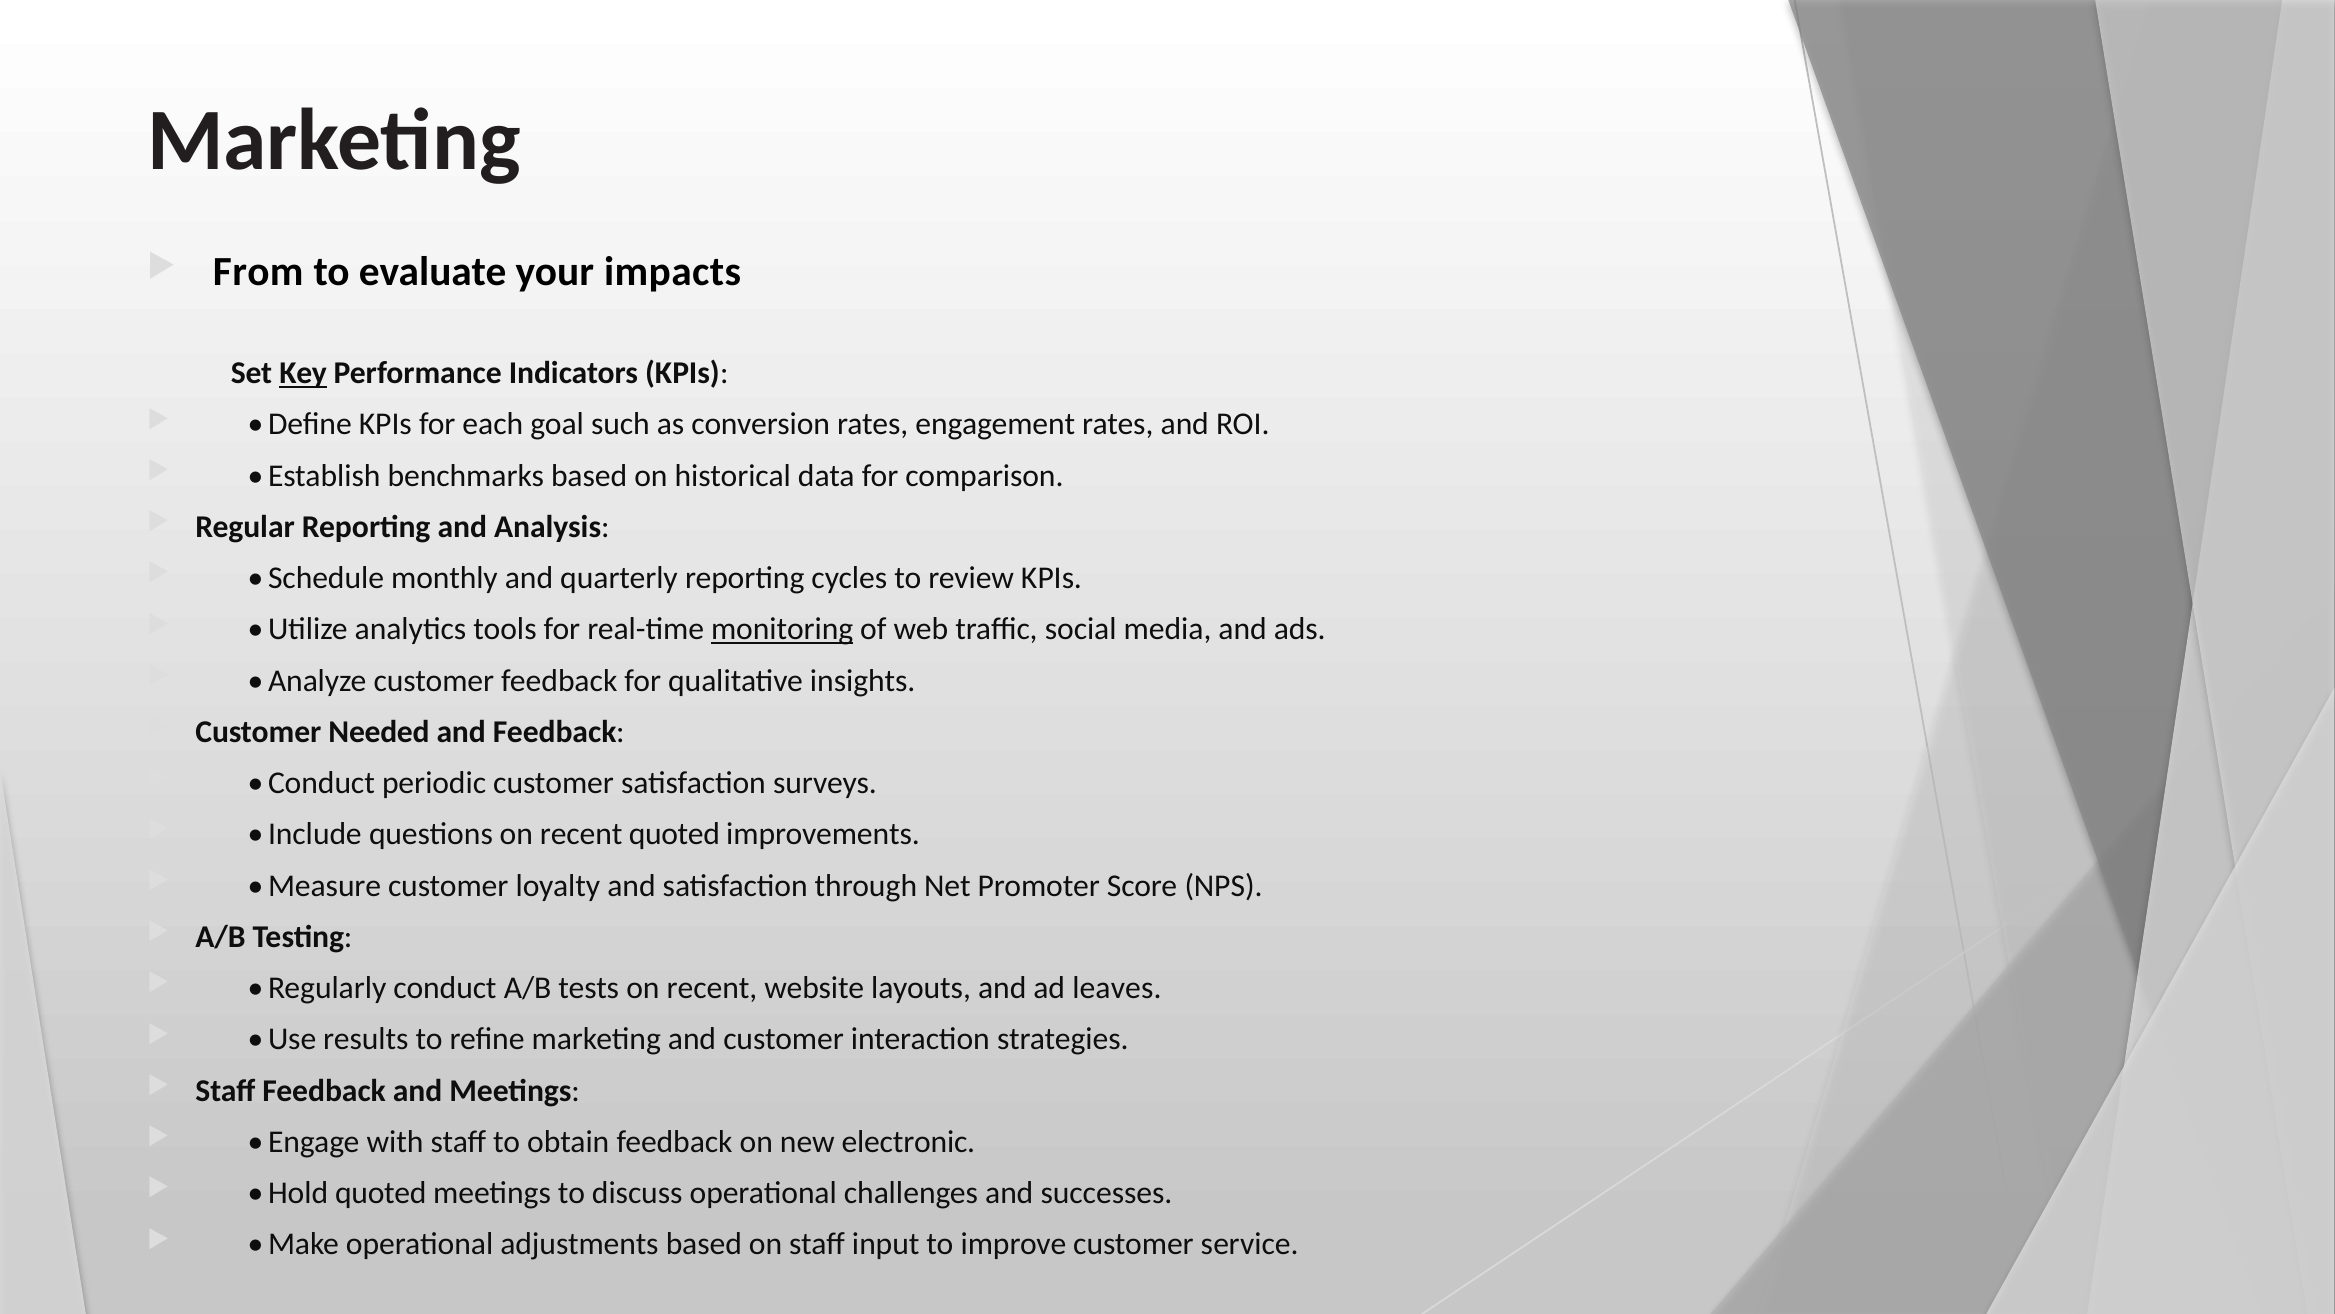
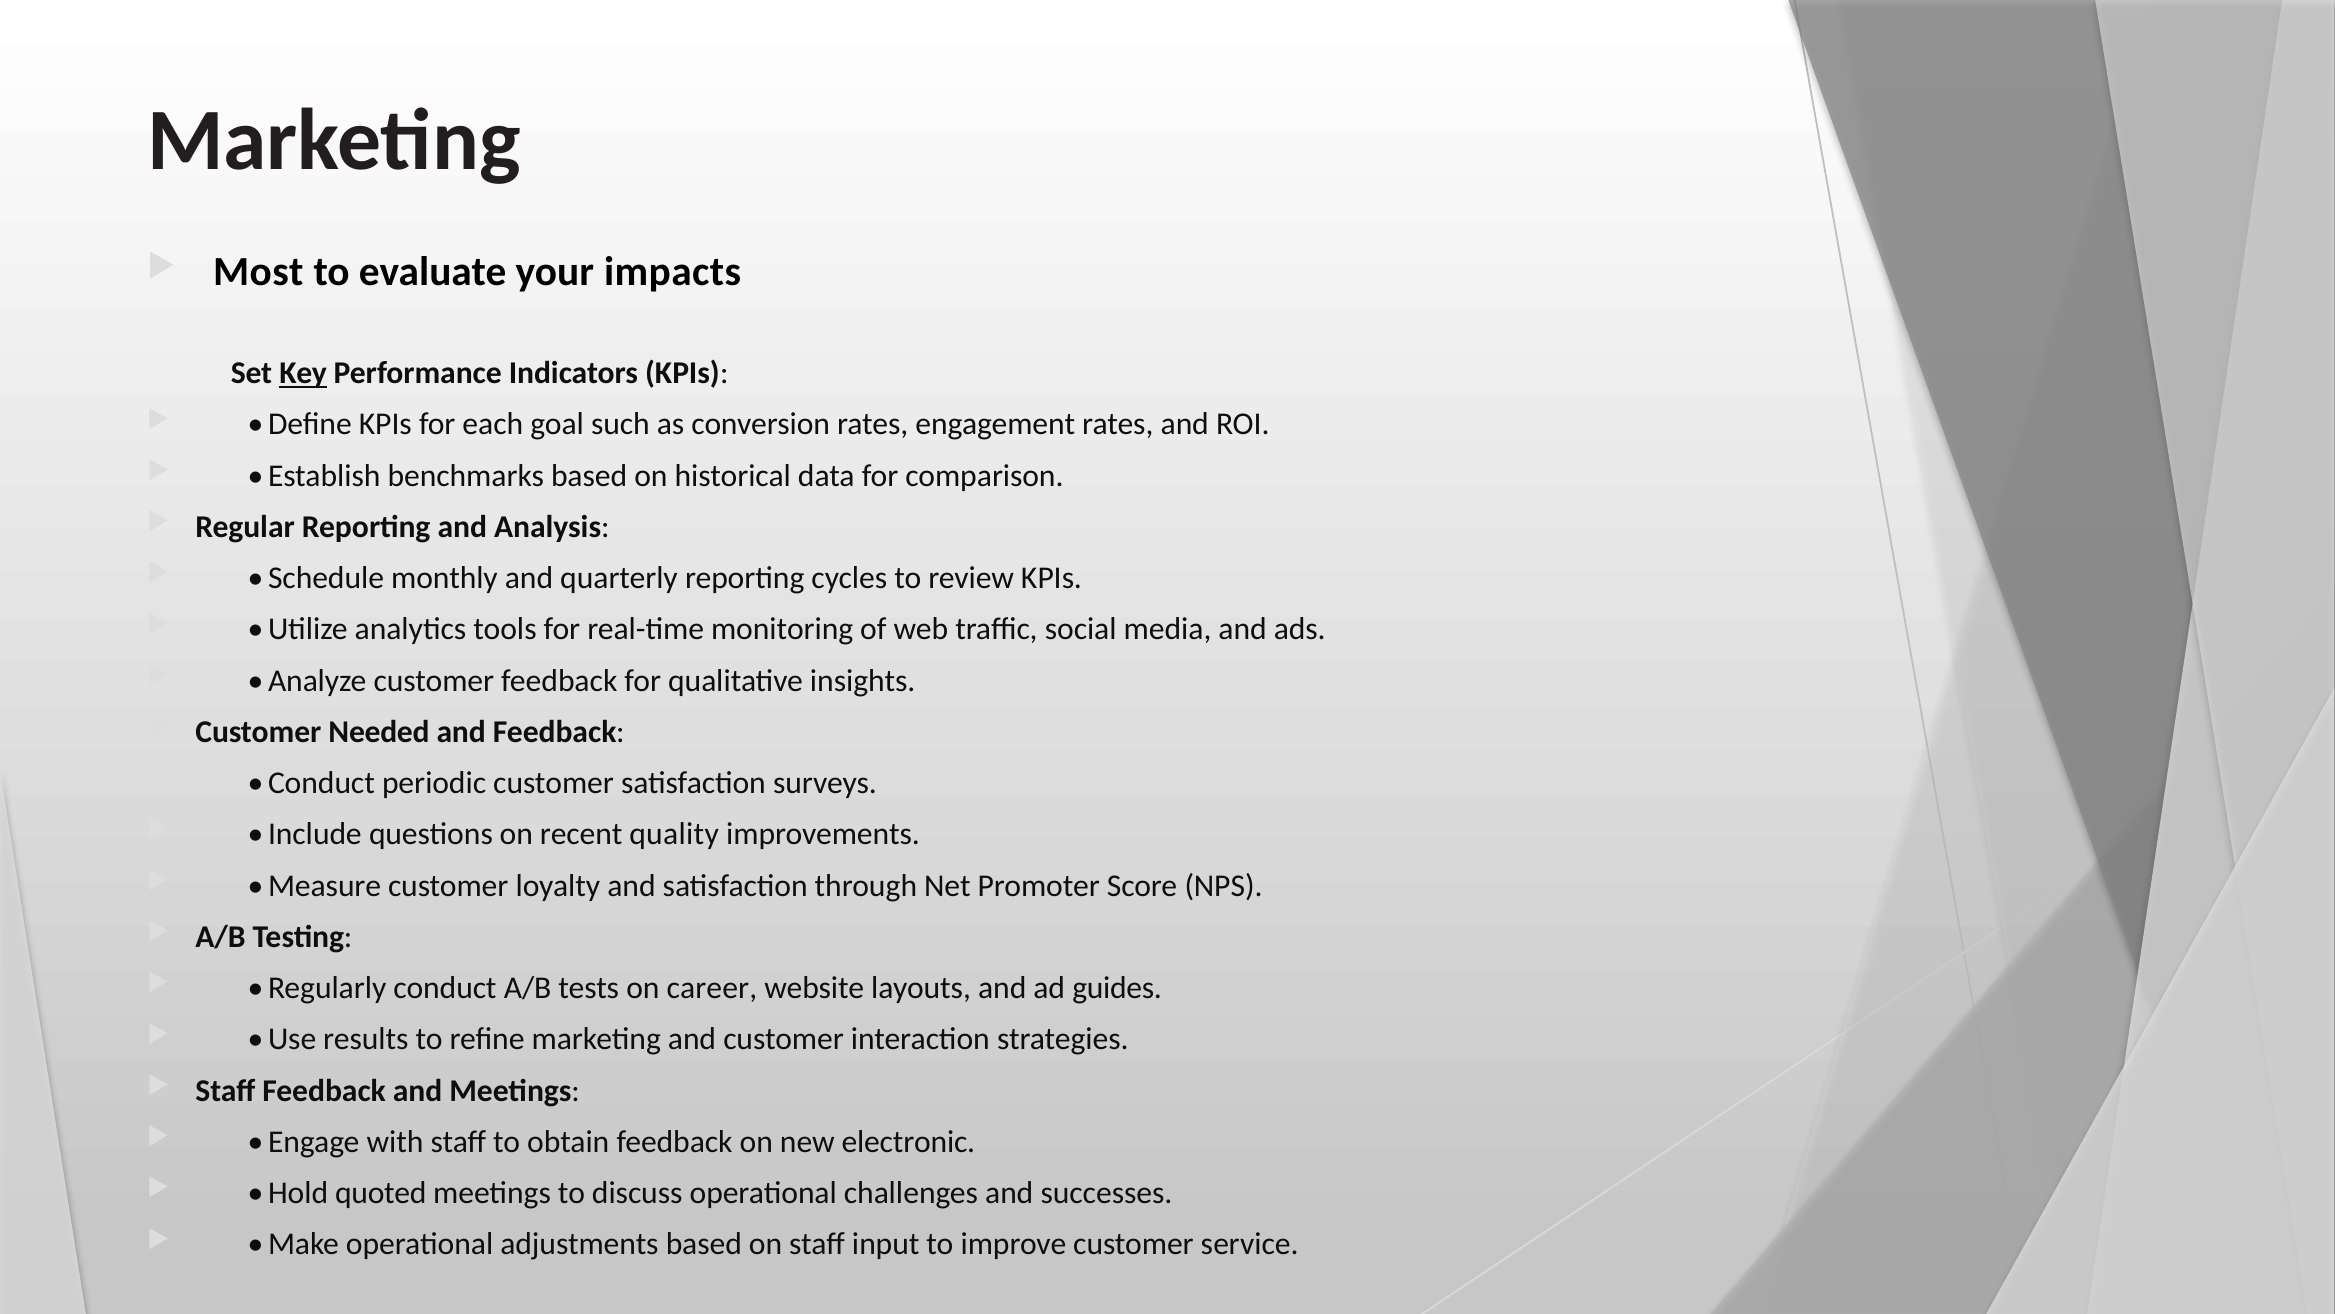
From: From -> Most
monitoring underline: present -> none
recent quoted: quoted -> quality
tests on recent: recent -> career
leaves: leaves -> guides
